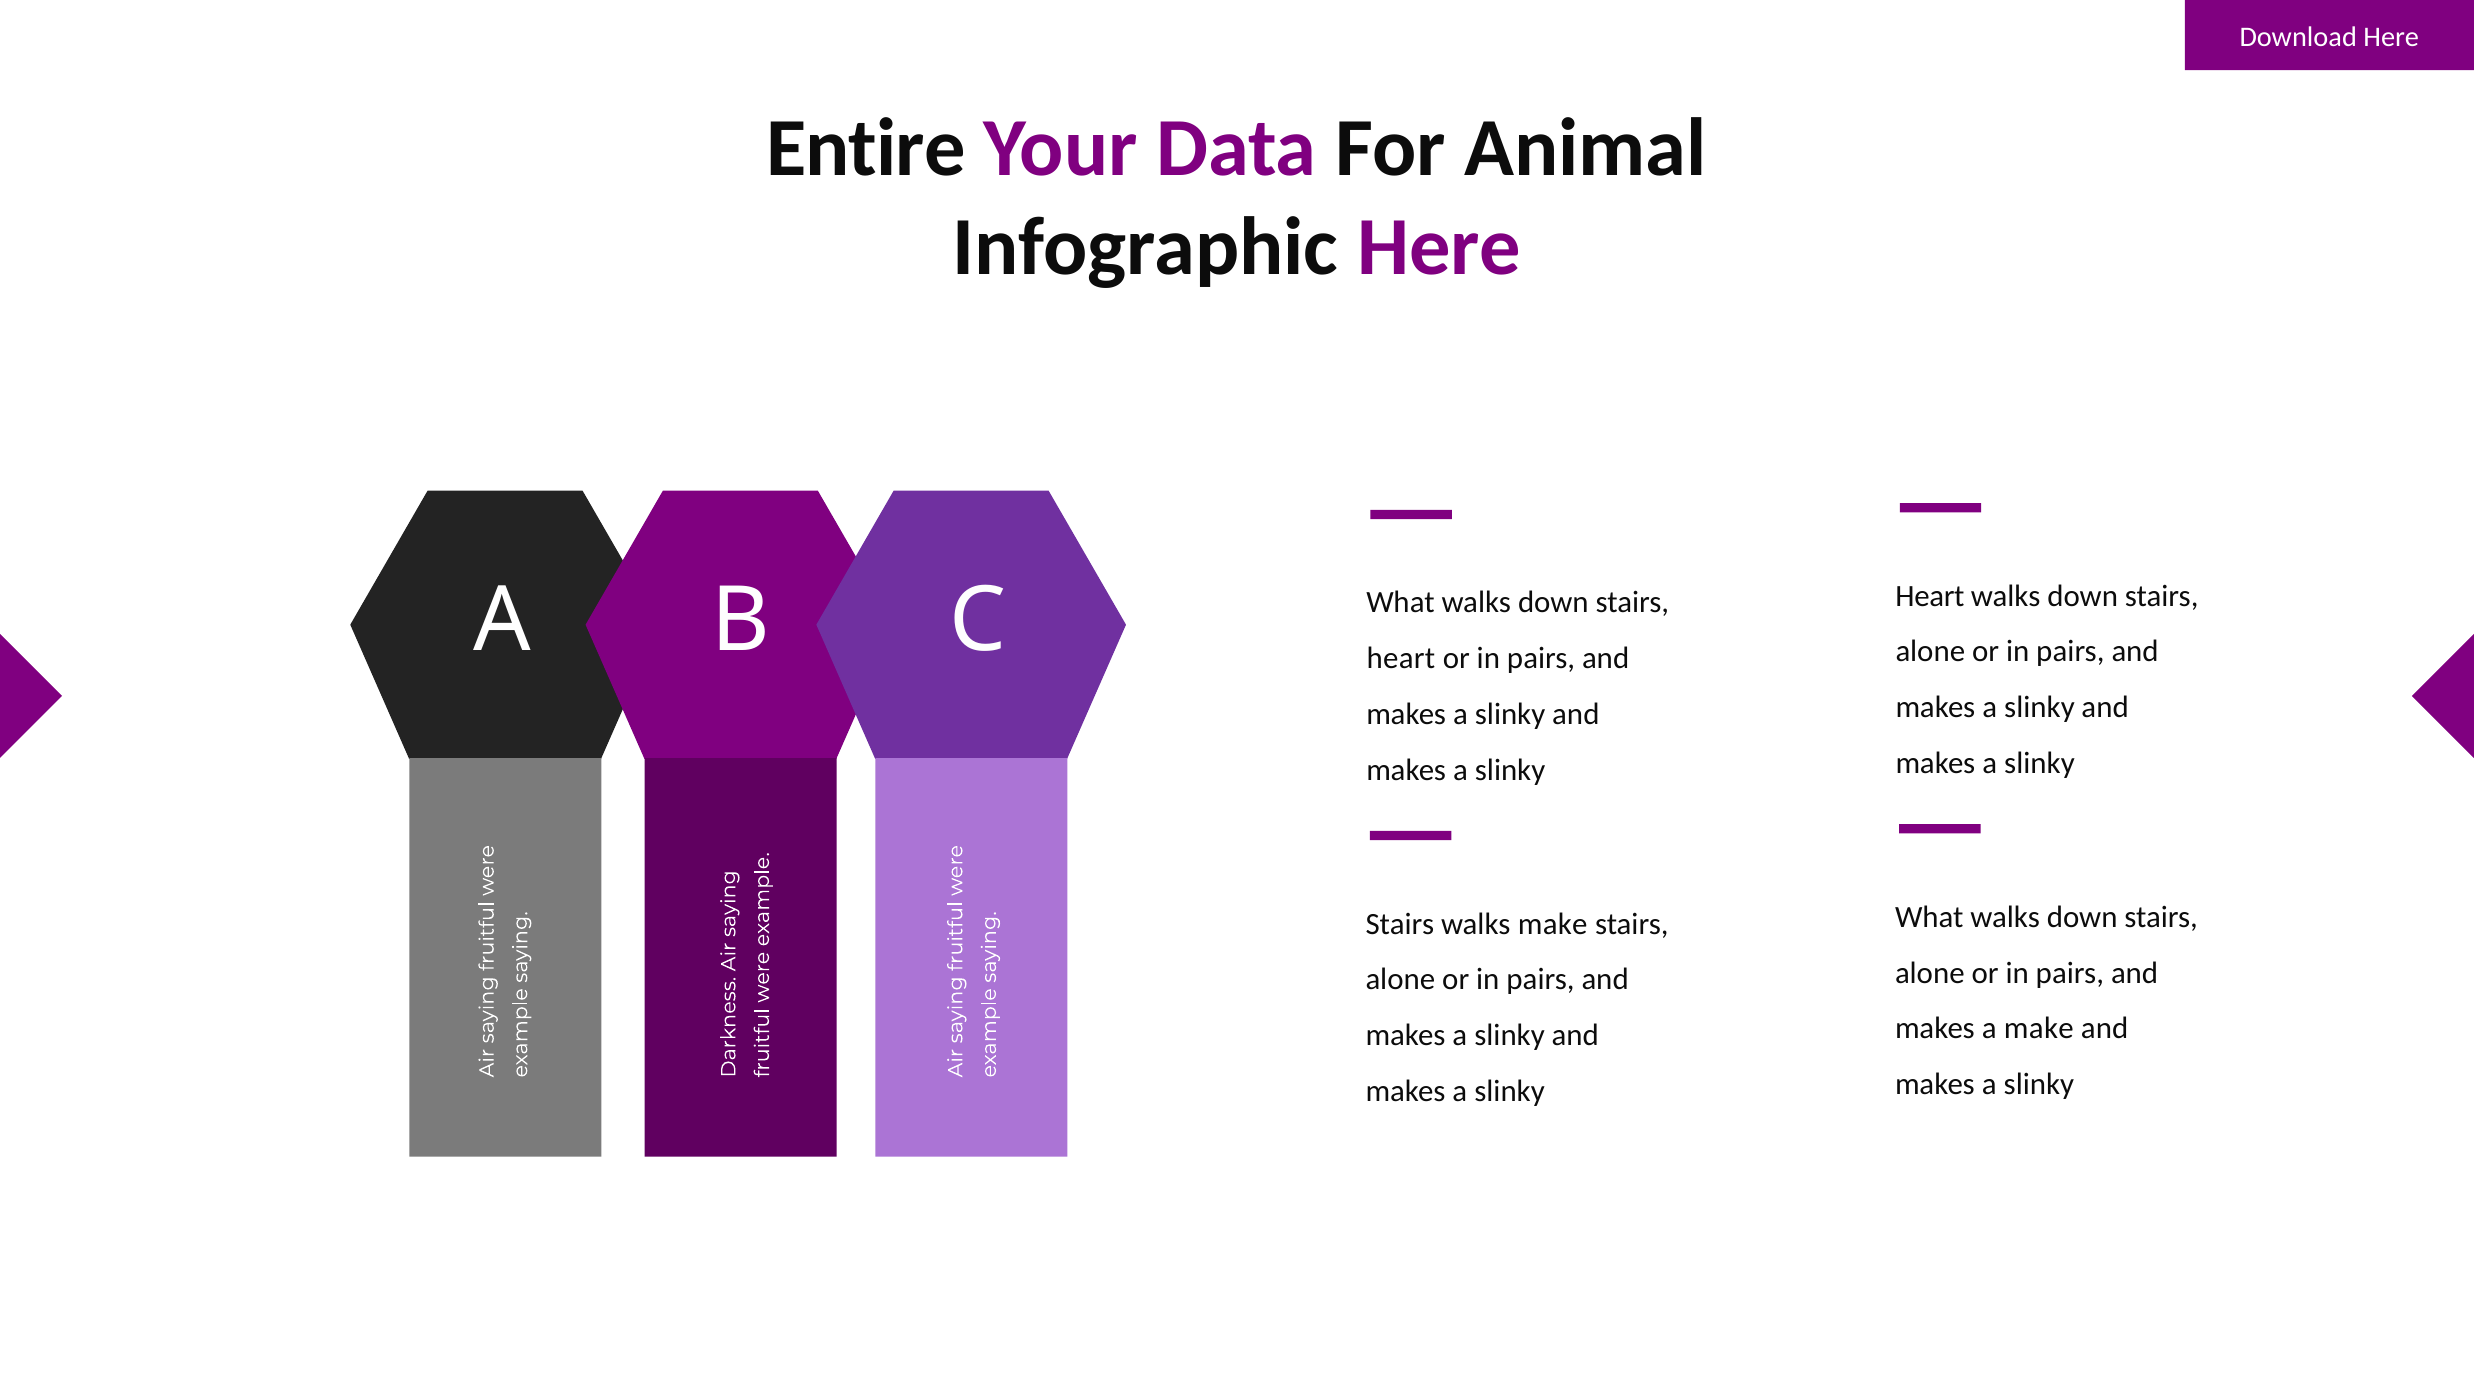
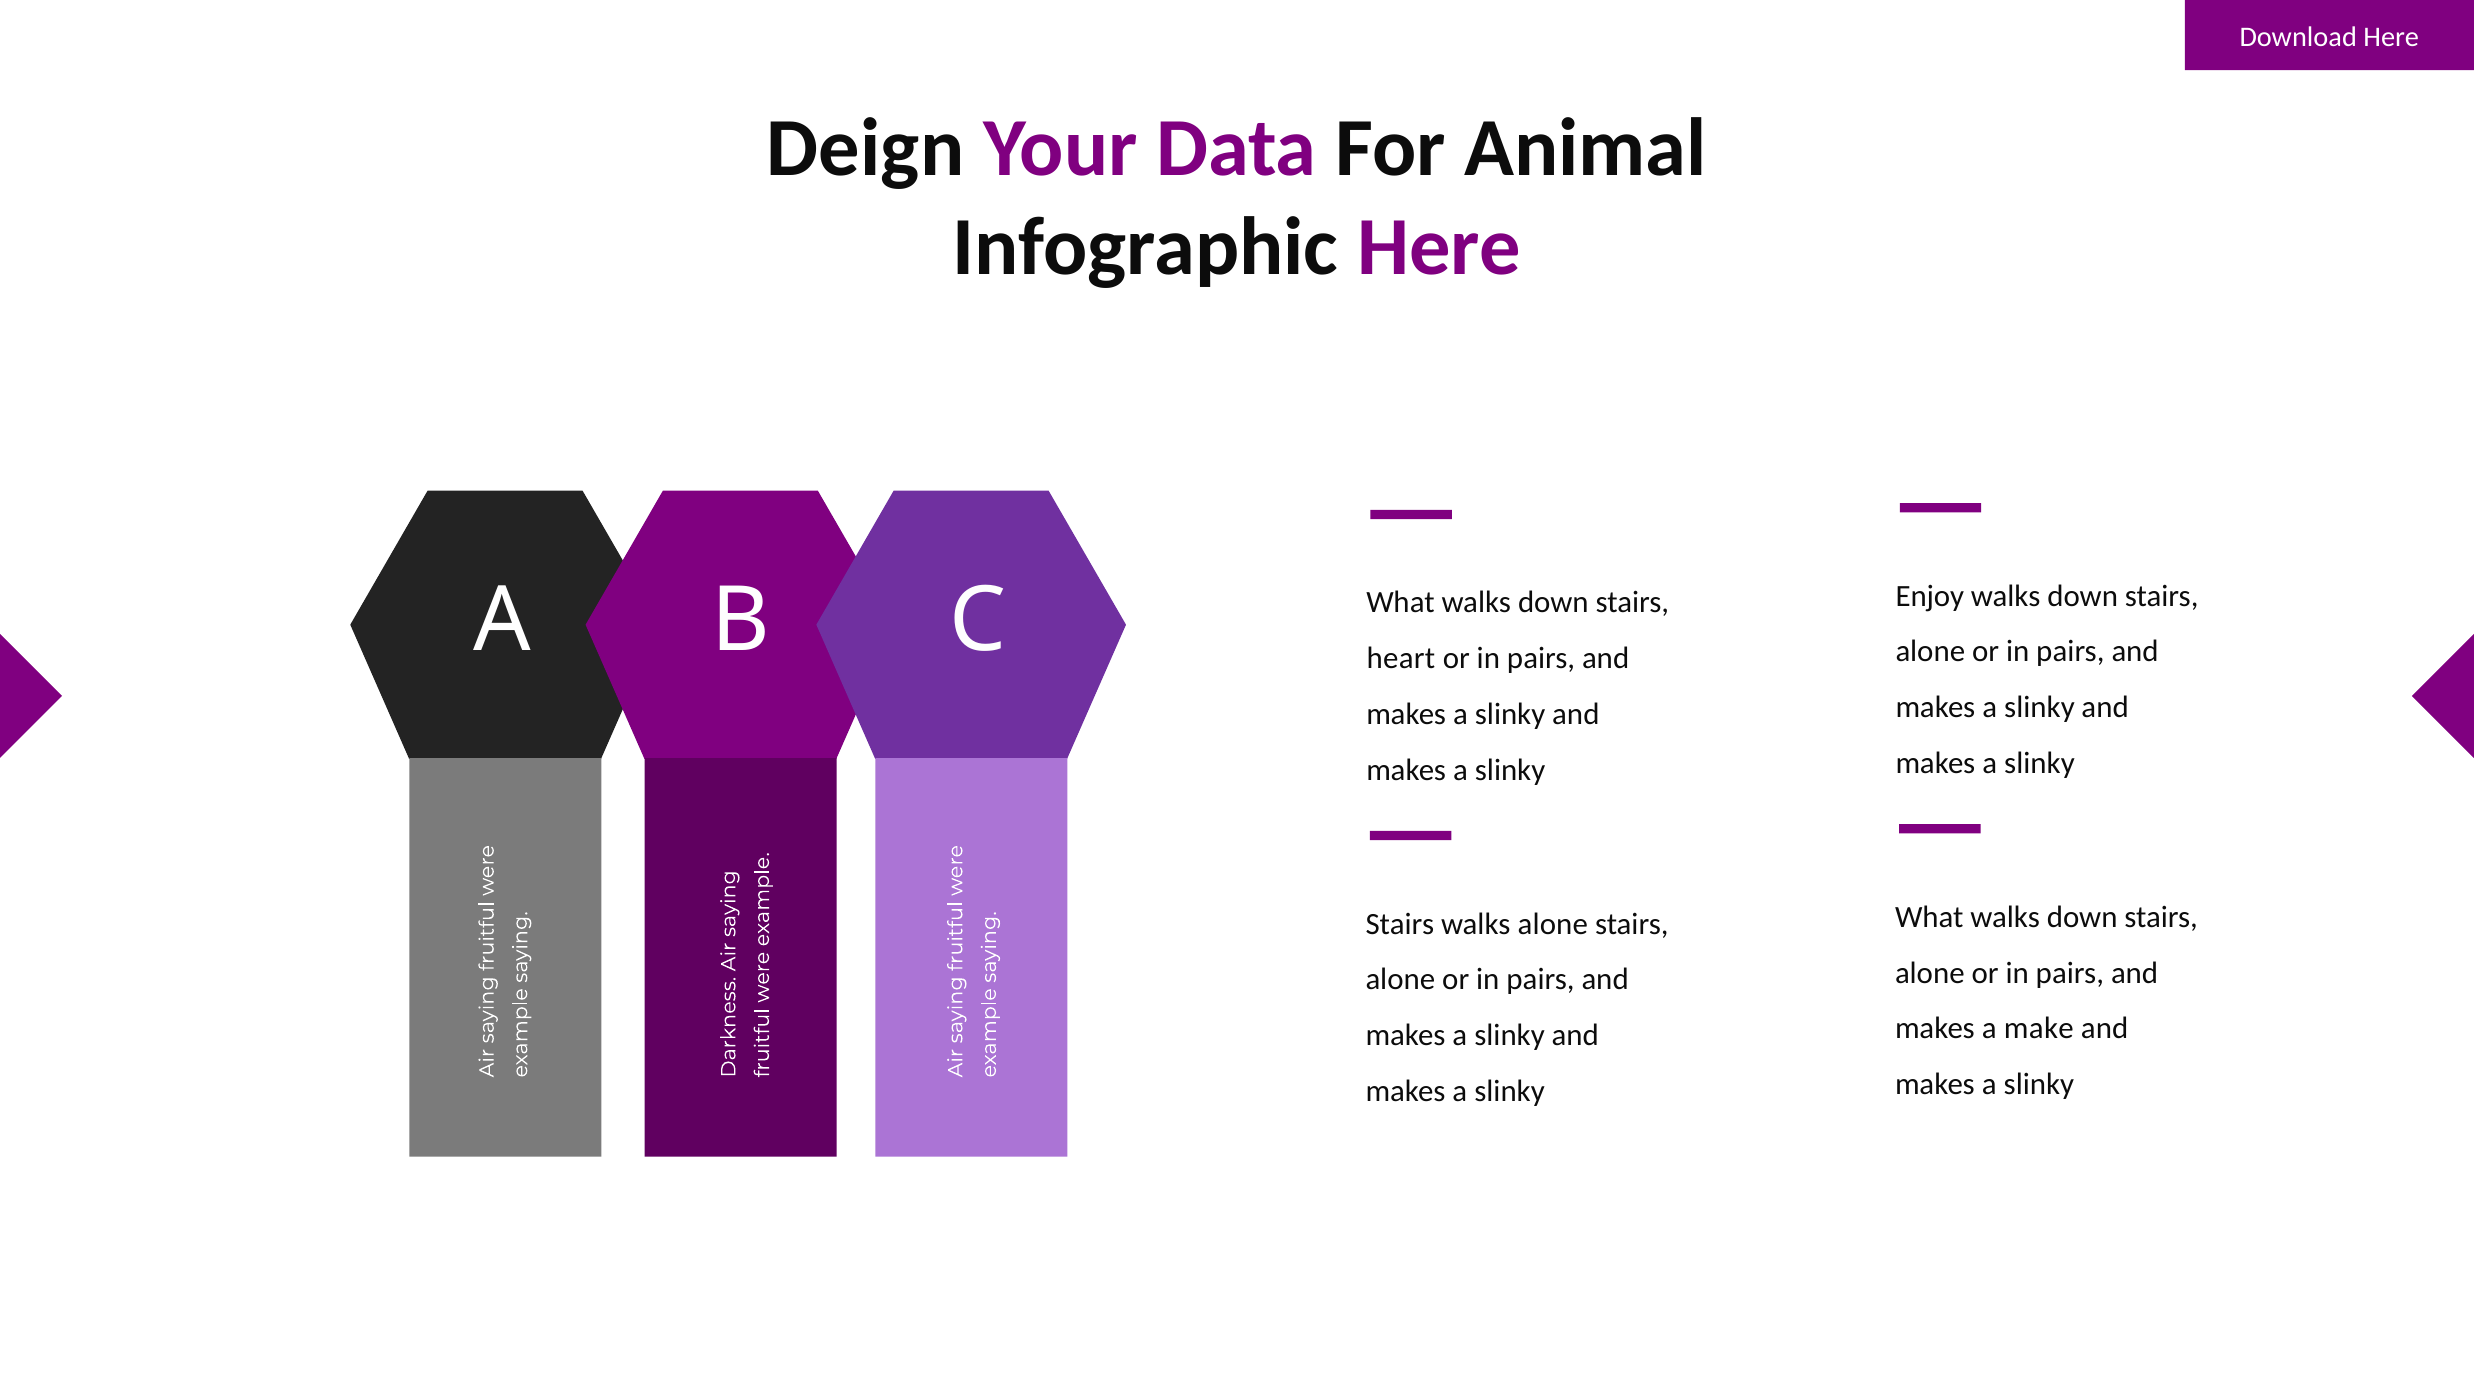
Entire: Entire -> Deign
Heart at (1930, 596): Heart -> Enjoy
walks make: make -> alone
